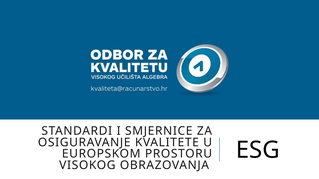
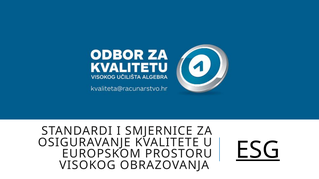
ESG underline: none -> present
